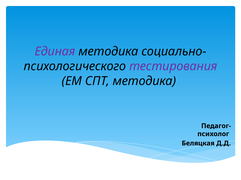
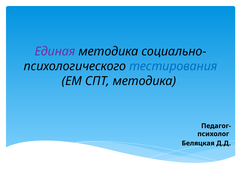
тестирования colour: purple -> blue
